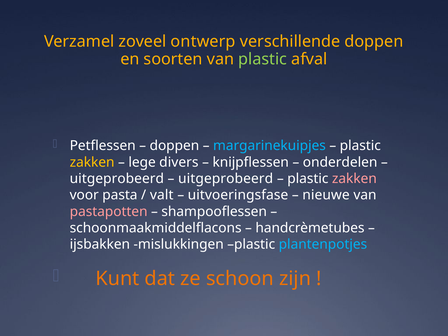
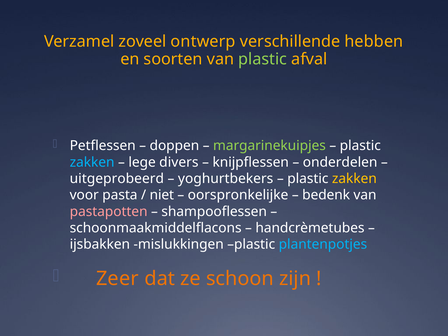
verschillende doppen: doppen -> hebben
margarinekuipjes colour: light blue -> light green
zakken at (92, 162) colour: yellow -> light blue
uitgeprobeerd at (226, 179): uitgeprobeerd -> yoghurtbekers
zakken at (354, 179) colour: pink -> yellow
valt: valt -> niet
uitvoeringsfase: uitvoeringsfase -> oorspronkelijke
nieuwe: nieuwe -> bedenk
Kunt: Kunt -> Zeer
